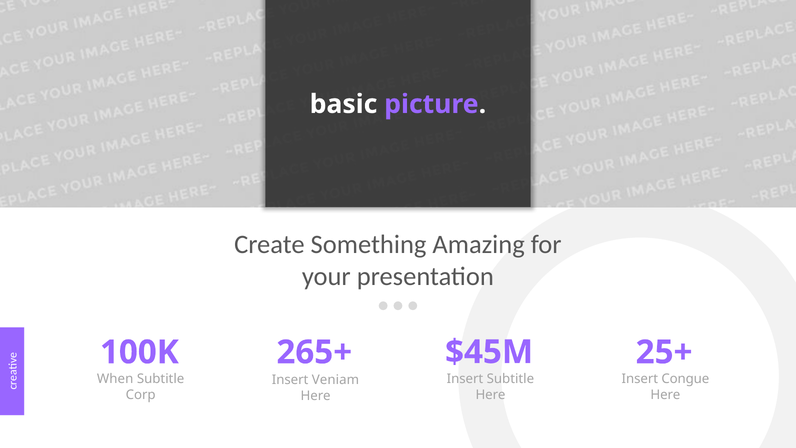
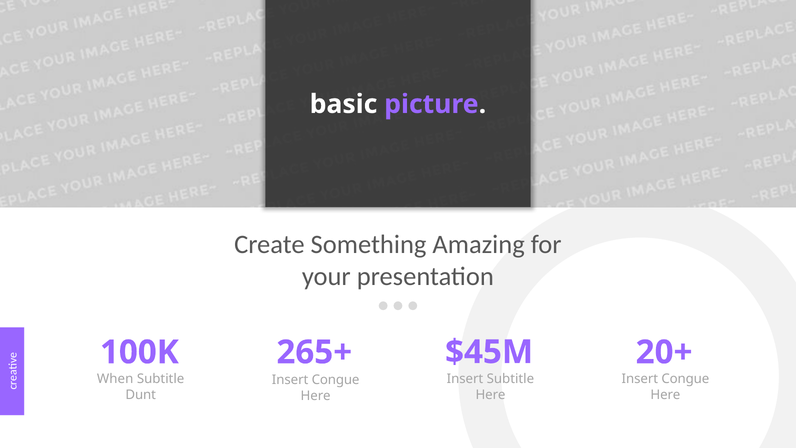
25+: 25+ -> 20+
Veniam at (335, 380): Veniam -> Congue
Corp: Corp -> Dunt
